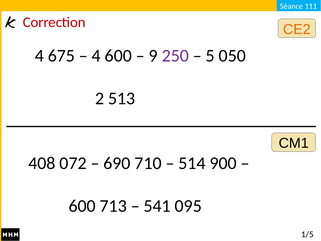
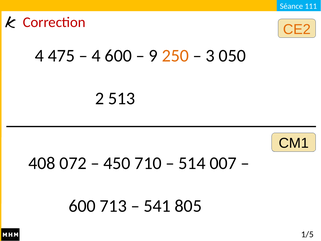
675: 675 -> 475
250 colour: purple -> orange
5: 5 -> 3
690: 690 -> 450
900: 900 -> 007
095: 095 -> 805
